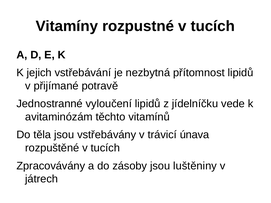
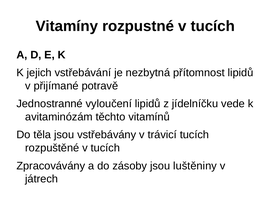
trávicí únava: únava -> tucích
